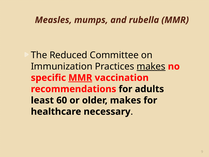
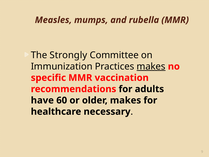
Reduced: Reduced -> Strongly
MMR at (80, 78) underline: present -> none
least: least -> have
